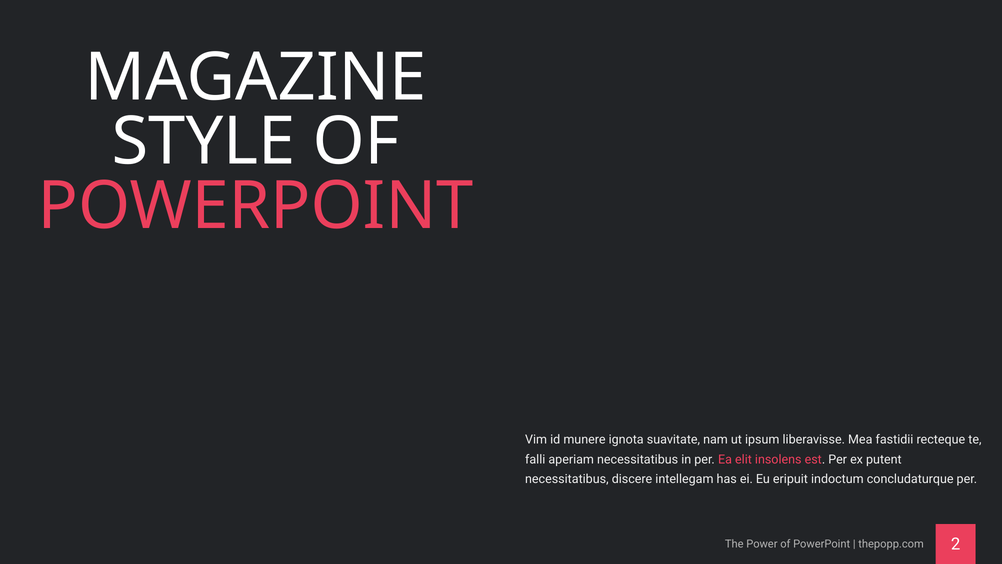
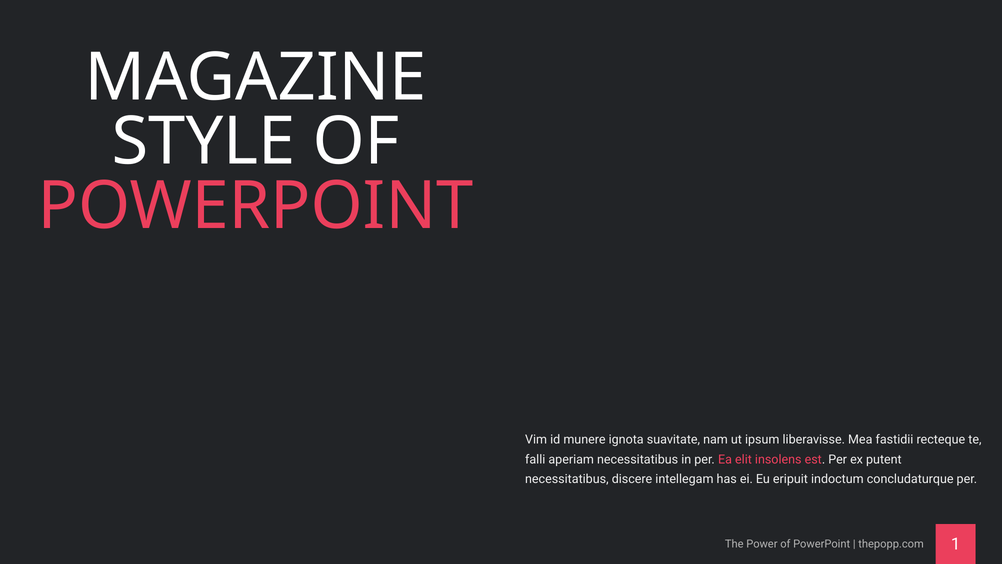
2: 2 -> 1
